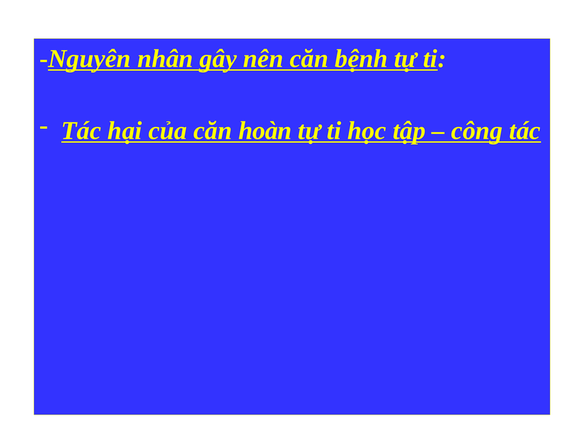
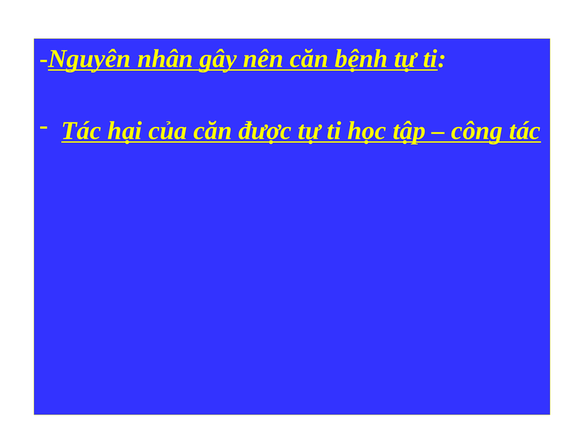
hoàn: hoàn -> được
